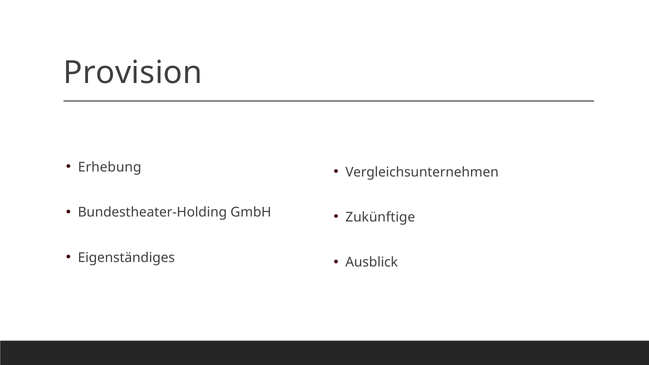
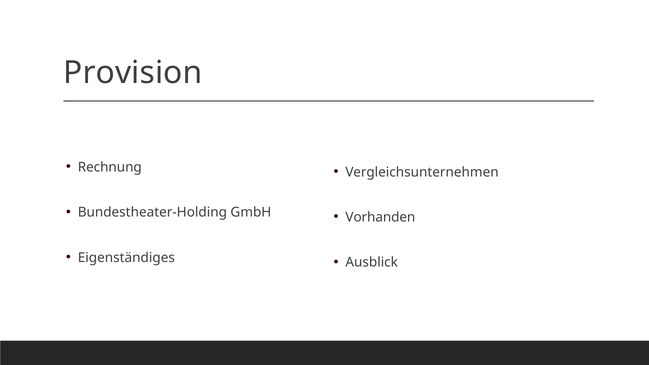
Erhebung: Erhebung -> Rechnung
Zukünftige: Zukünftige -> Vorhanden
